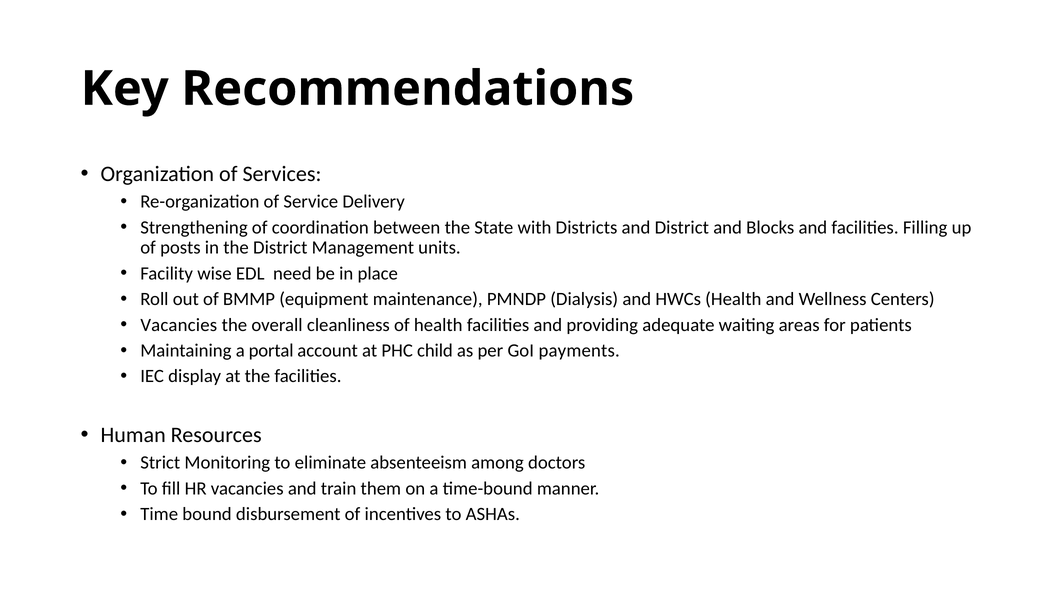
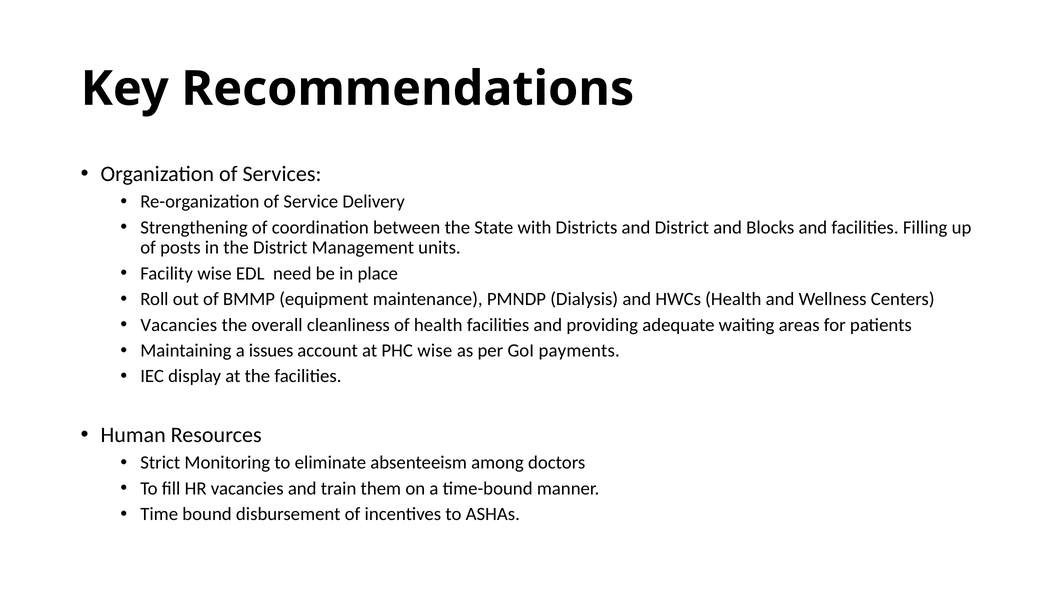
portal: portal -> issues
PHC child: child -> wise
